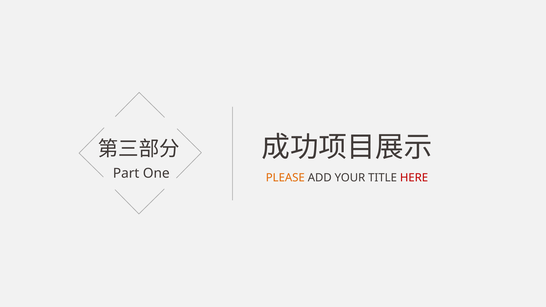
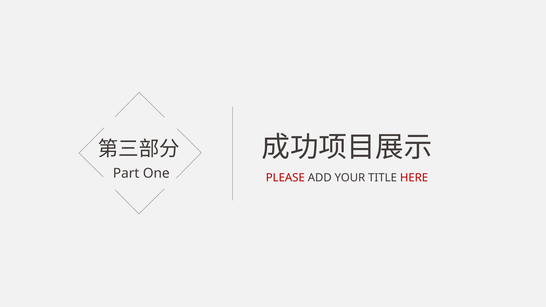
PLEASE colour: orange -> red
